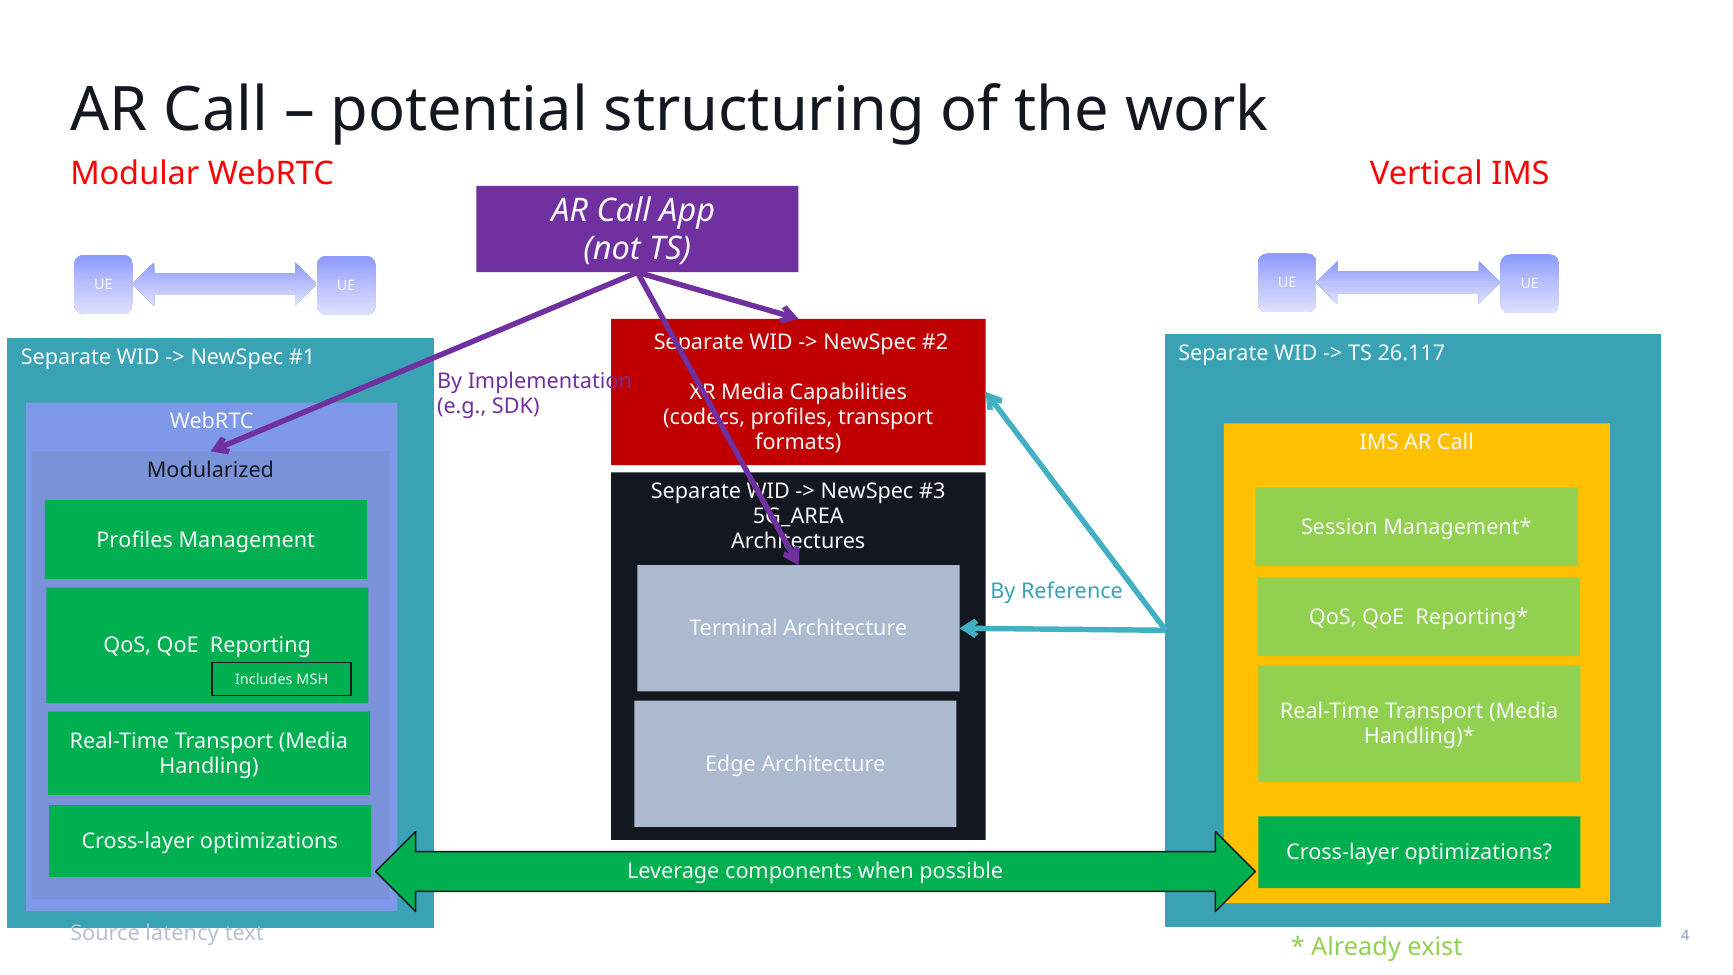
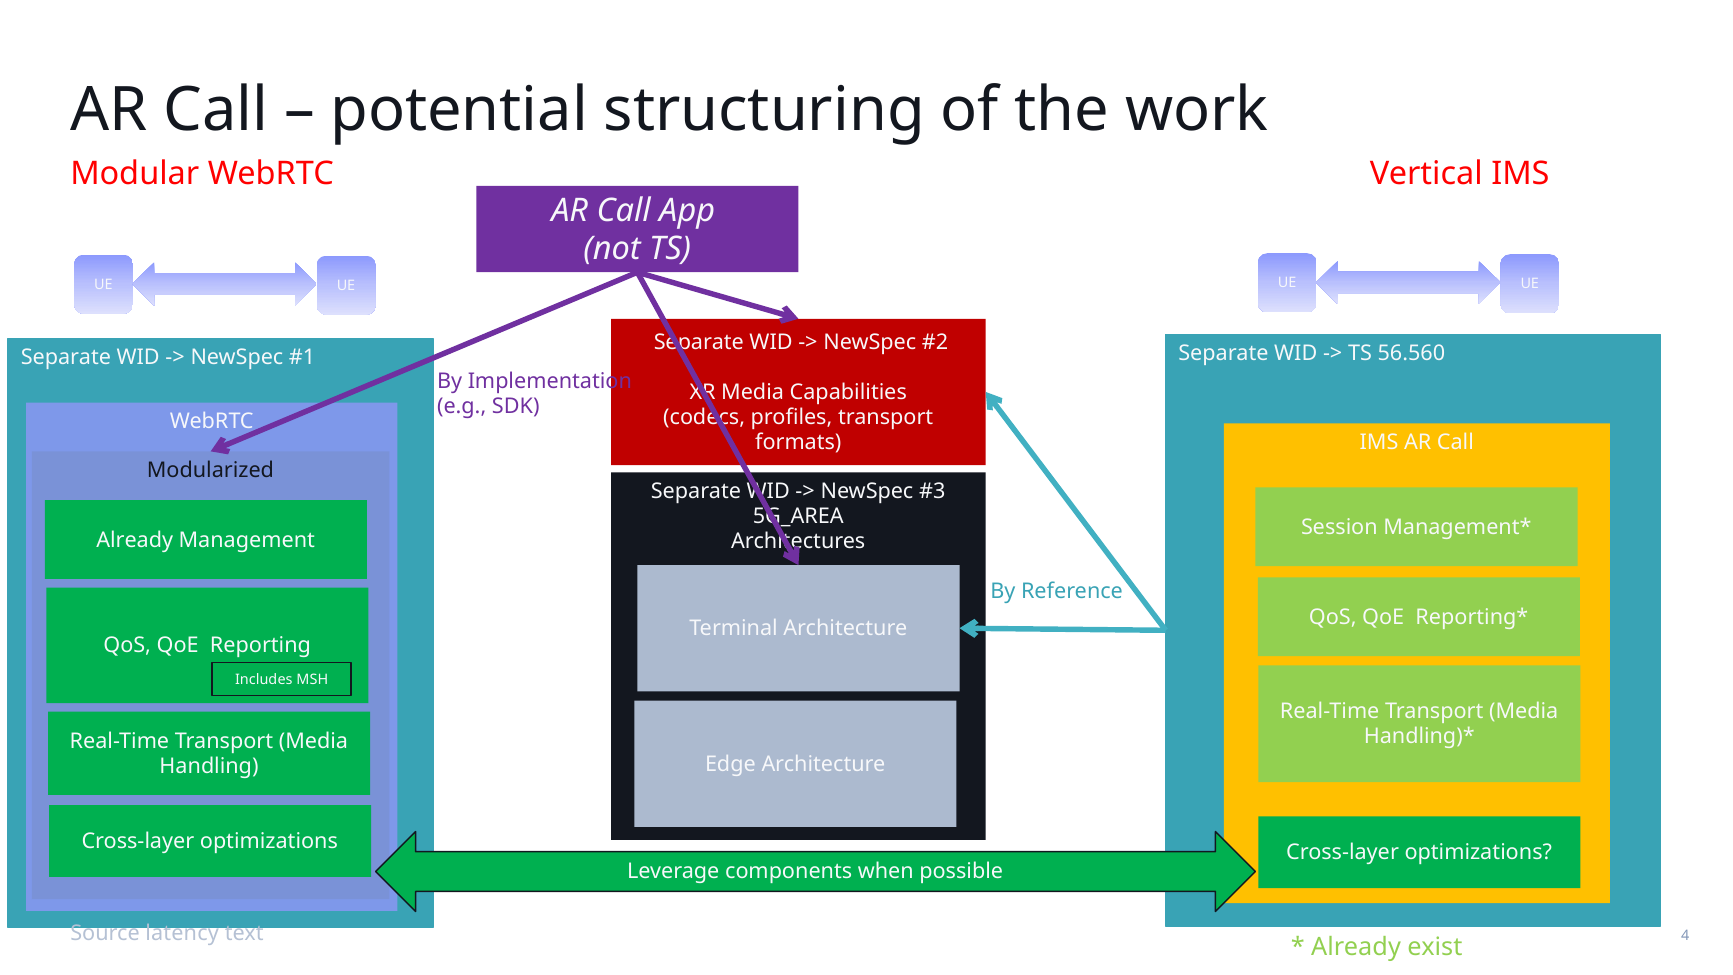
26.117: 26.117 -> 56.560
Profiles at (135, 540): Profiles -> Already
